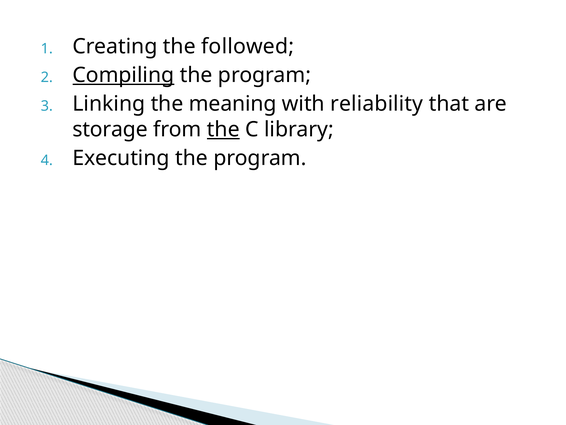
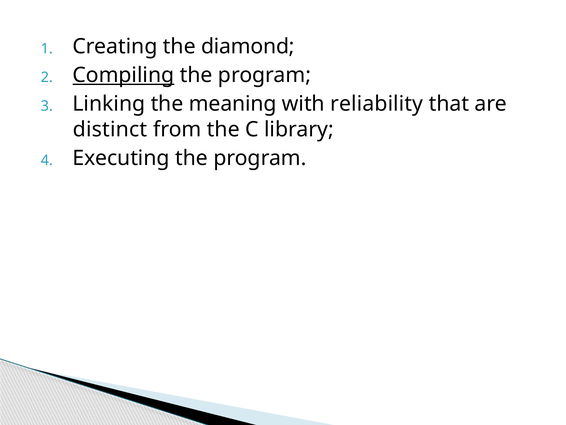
followed: followed -> diamond
storage: storage -> distinct
the at (223, 129) underline: present -> none
